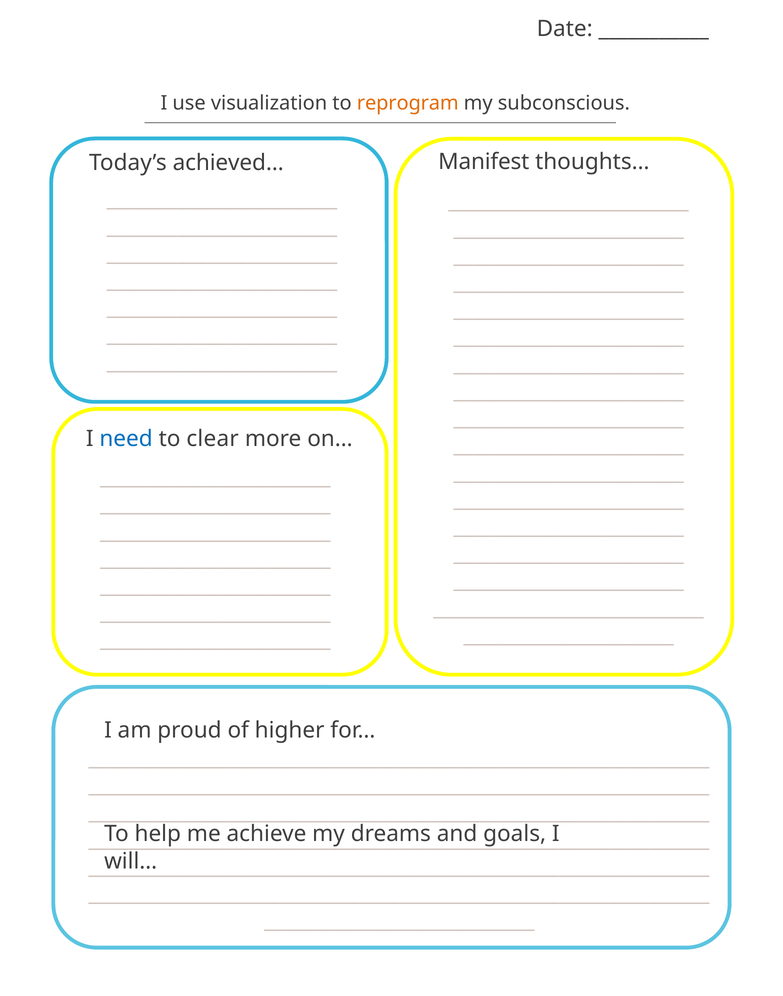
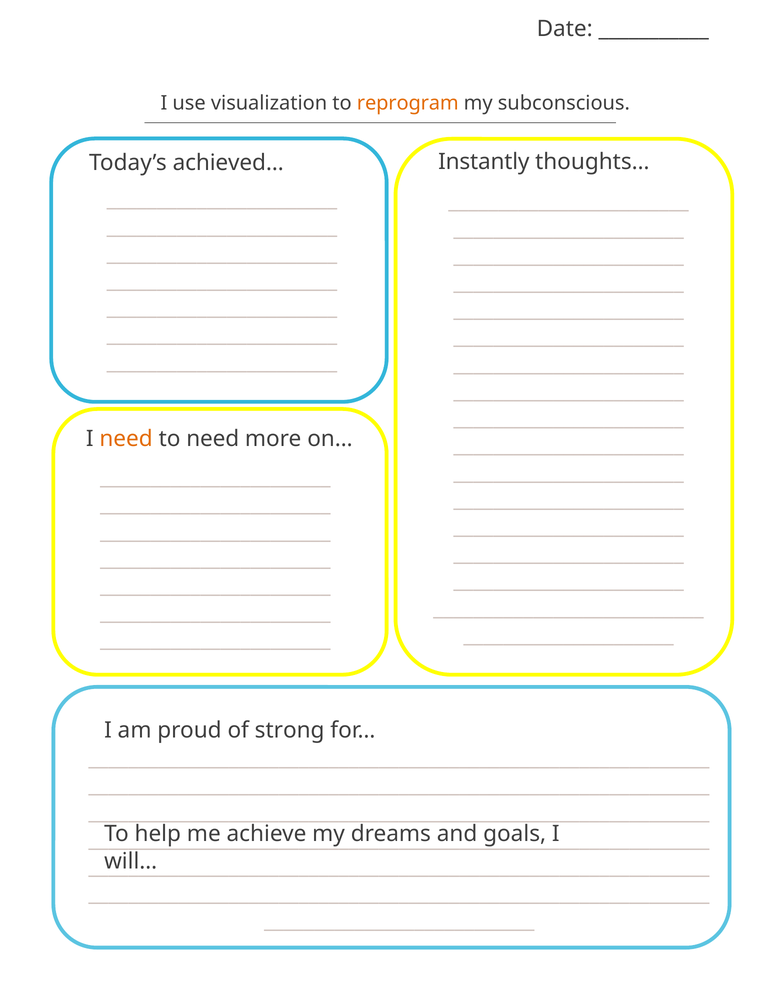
Manifest: Manifest -> Instantly
need at (126, 439) colour: blue -> orange
to clear: clear -> need
higher: higher -> strong
